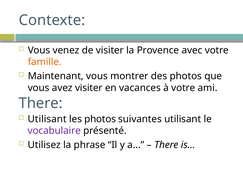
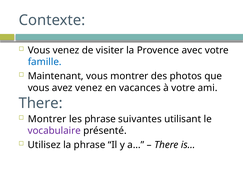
famille colour: orange -> blue
avez visiter: visiter -> venez
Utilisant at (47, 119): Utilisant -> Montrer
les photos: photos -> phrase
